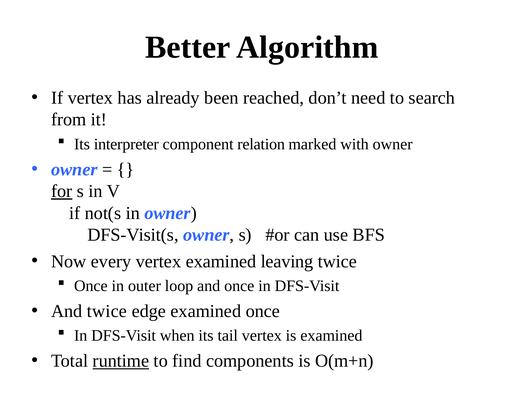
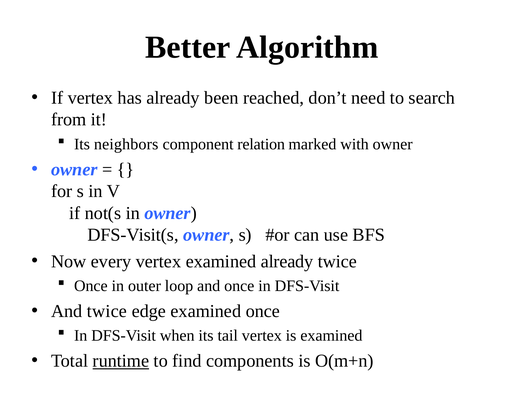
interpreter: interpreter -> neighbors
for underline: present -> none
examined leaving: leaving -> already
